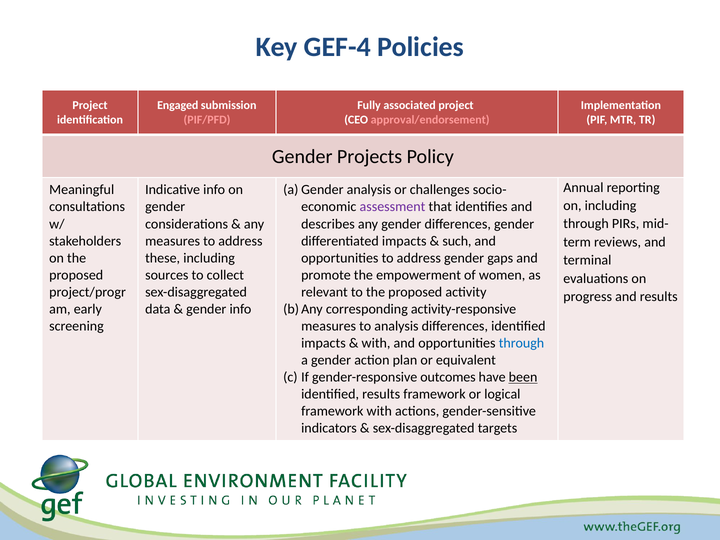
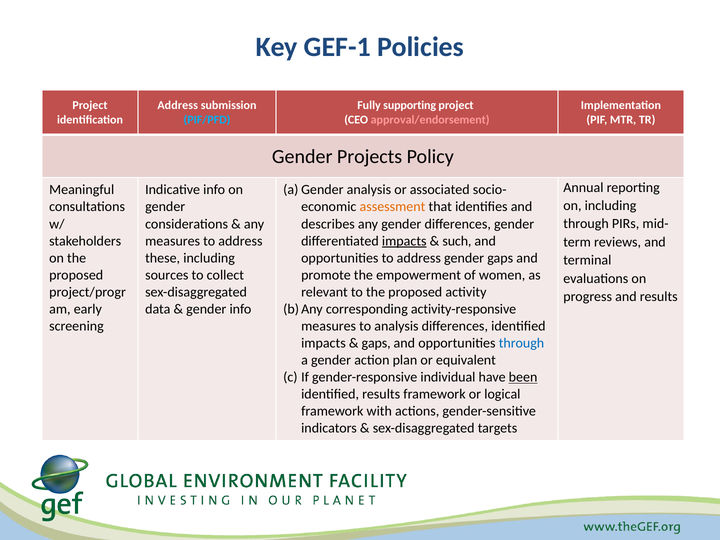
GEF-4: GEF-4 -> GEF-1
Engaged at (178, 105): Engaged -> Address
associated: associated -> supporting
PIF/PFD colour: pink -> light blue
challenges: challenges -> associated
assessment colour: purple -> orange
impacts at (404, 241) underline: none -> present
with at (376, 343): with -> gaps
outcomes: outcomes -> individual
